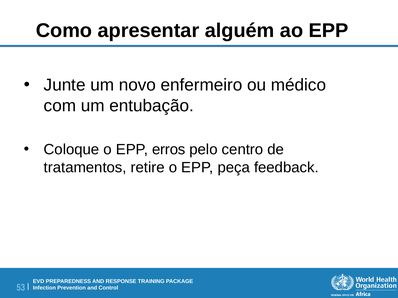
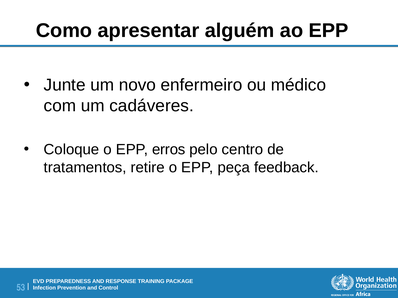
entubação: entubação -> cadáveres
